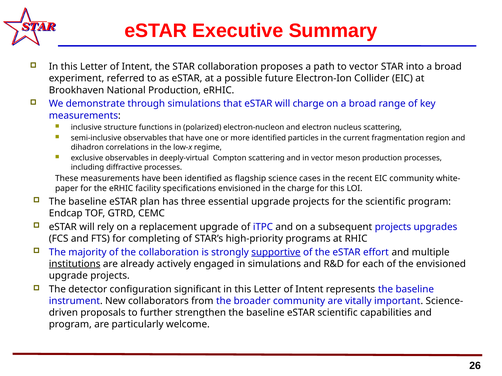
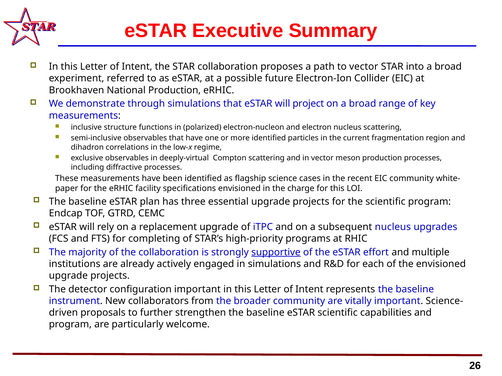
will charge: charge -> project
subsequent projects: projects -> nucleus
institutions underline: present -> none
configuration significant: significant -> important
